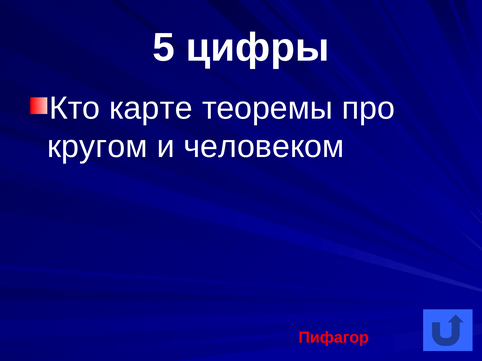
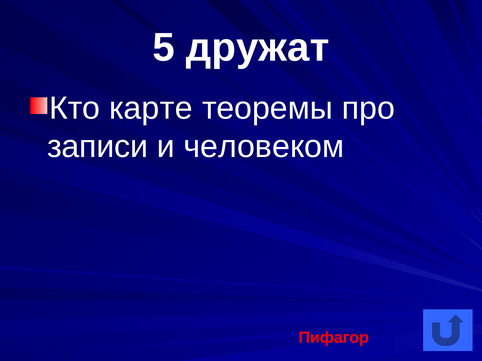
цифры: цифры -> дружат
кругом: кругом -> записи
